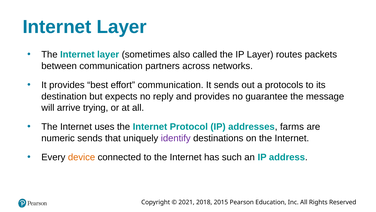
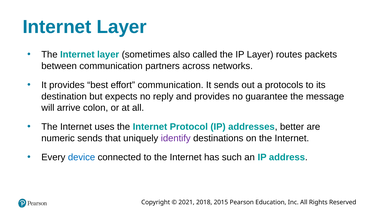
trying: trying -> colon
farms: farms -> better
device colour: orange -> blue
